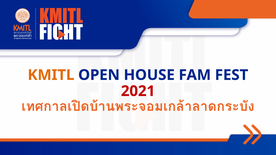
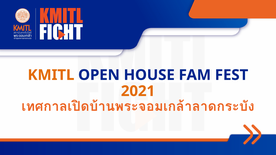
2021 colour: red -> orange
